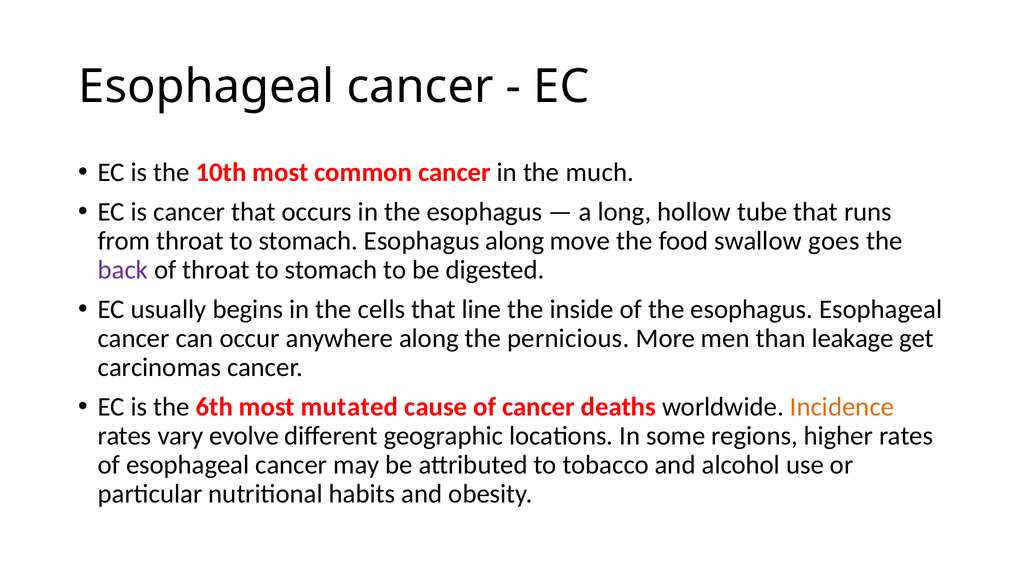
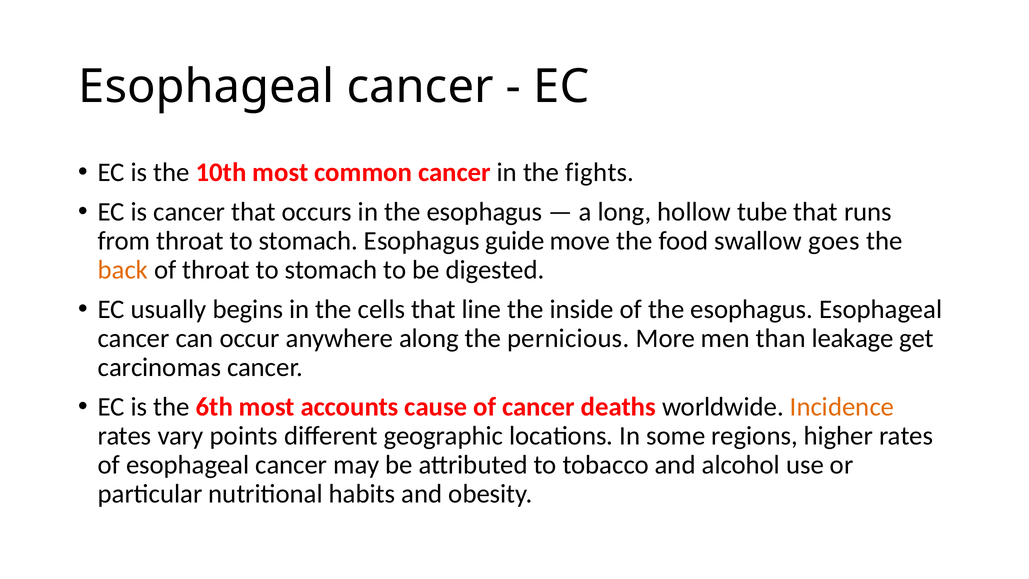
much: much -> fights
Esophagus along: along -> guide
back colour: purple -> orange
mutated: mutated -> accounts
evolve: evolve -> points
